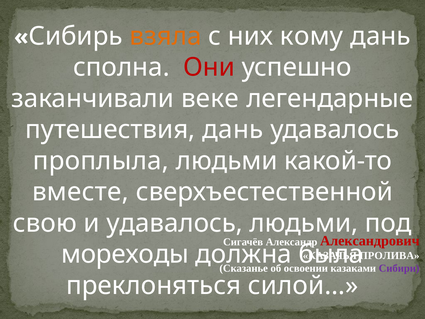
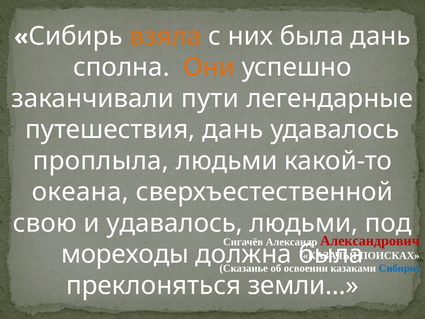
них кому: кому -> была
Они colour: red -> orange
веке: веке -> пути
вместе: вместе -> океана
ПРОЛИВА: ПРОЛИВА -> ПОИСКАХ
Сибири colour: purple -> blue
силой…: силой… -> земли…
